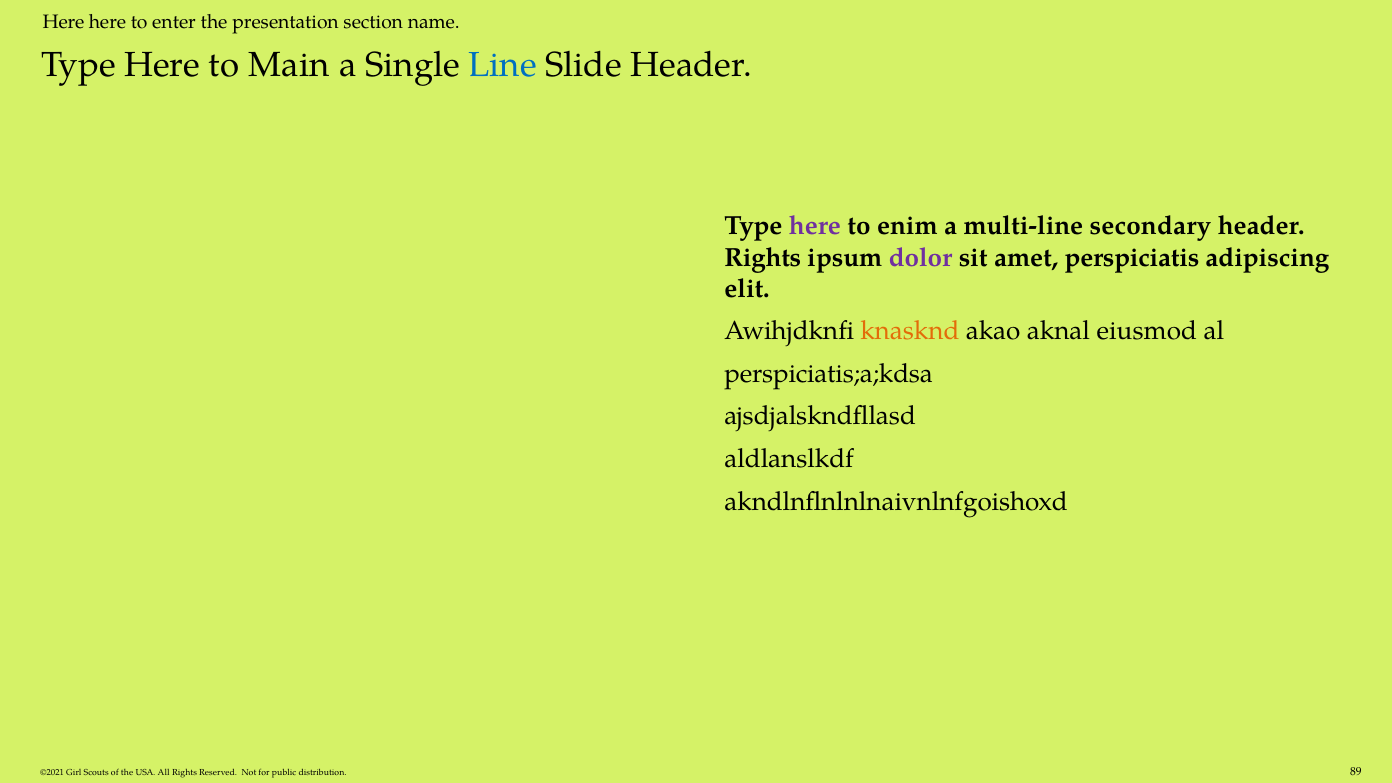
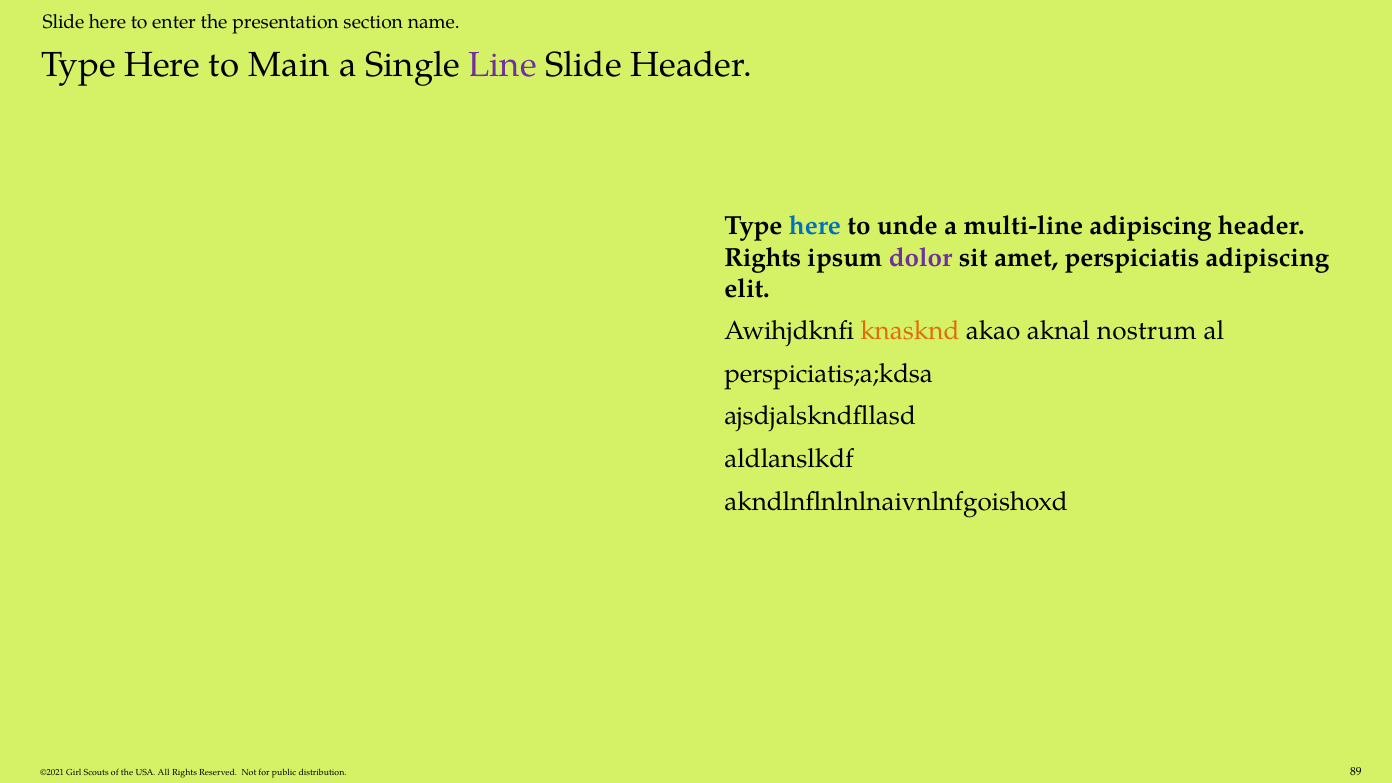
Here at (64, 22): Here -> Slide
Line colour: blue -> purple
here at (815, 226) colour: purple -> blue
enim: enim -> unde
multi-line secondary: secondary -> adipiscing
eiusmod: eiusmod -> nostrum
